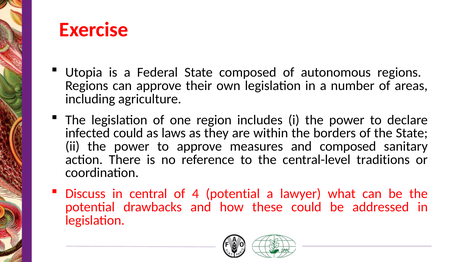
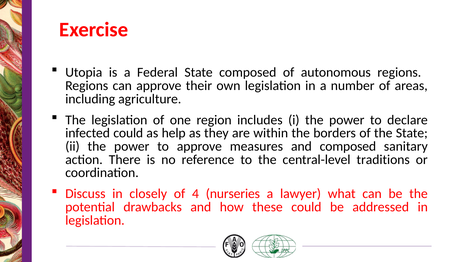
laws: laws -> help
central: central -> closely
4 potential: potential -> nurseries
